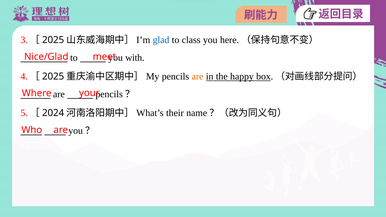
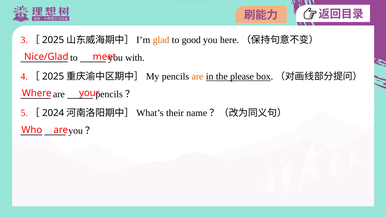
glad colour: blue -> orange
class: class -> good
happy: happy -> please
